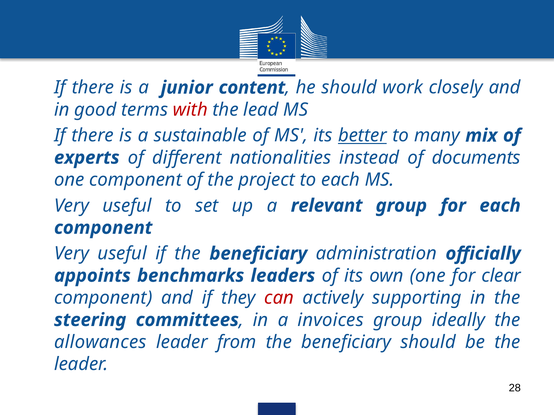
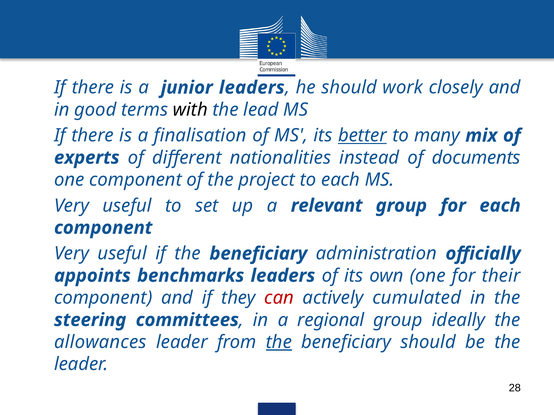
junior content: content -> leaders
with colour: red -> black
sustainable: sustainable -> finalisation
clear: clear -> their
supporting: supporting -> cumulated
invoices: invoices -> regional
the at (279, 342) underline: none -> present
